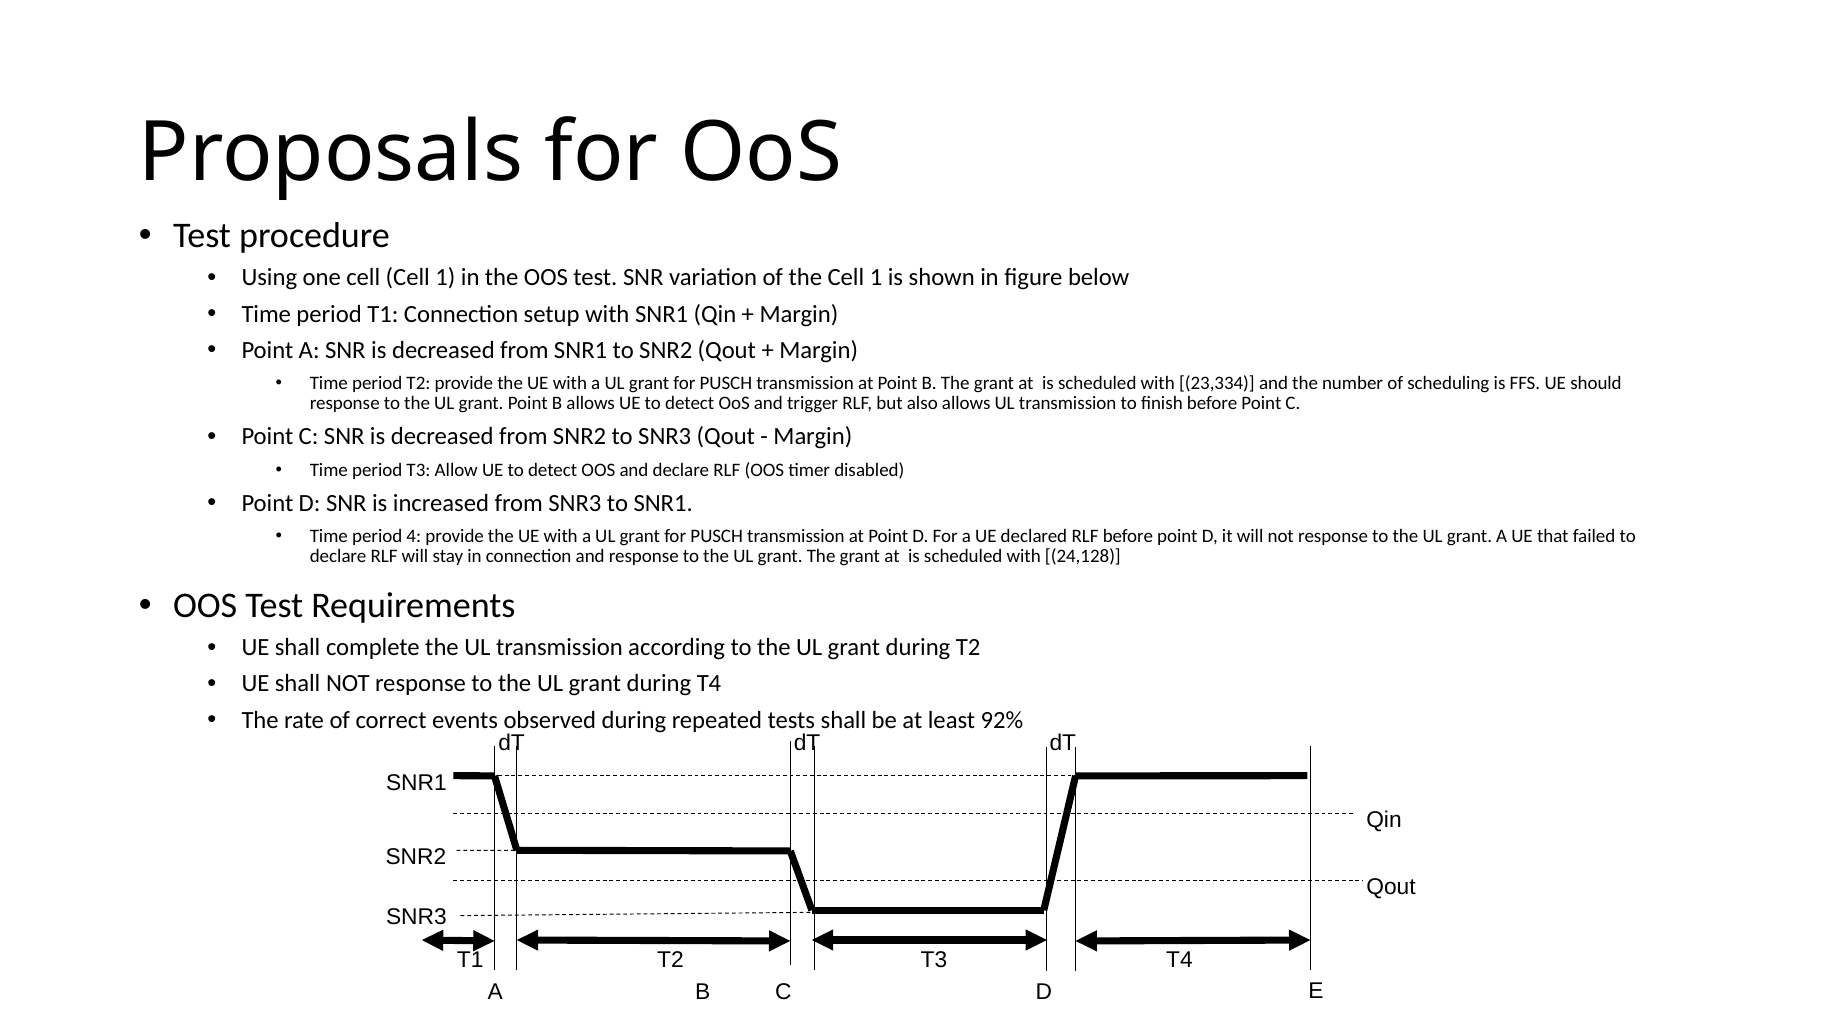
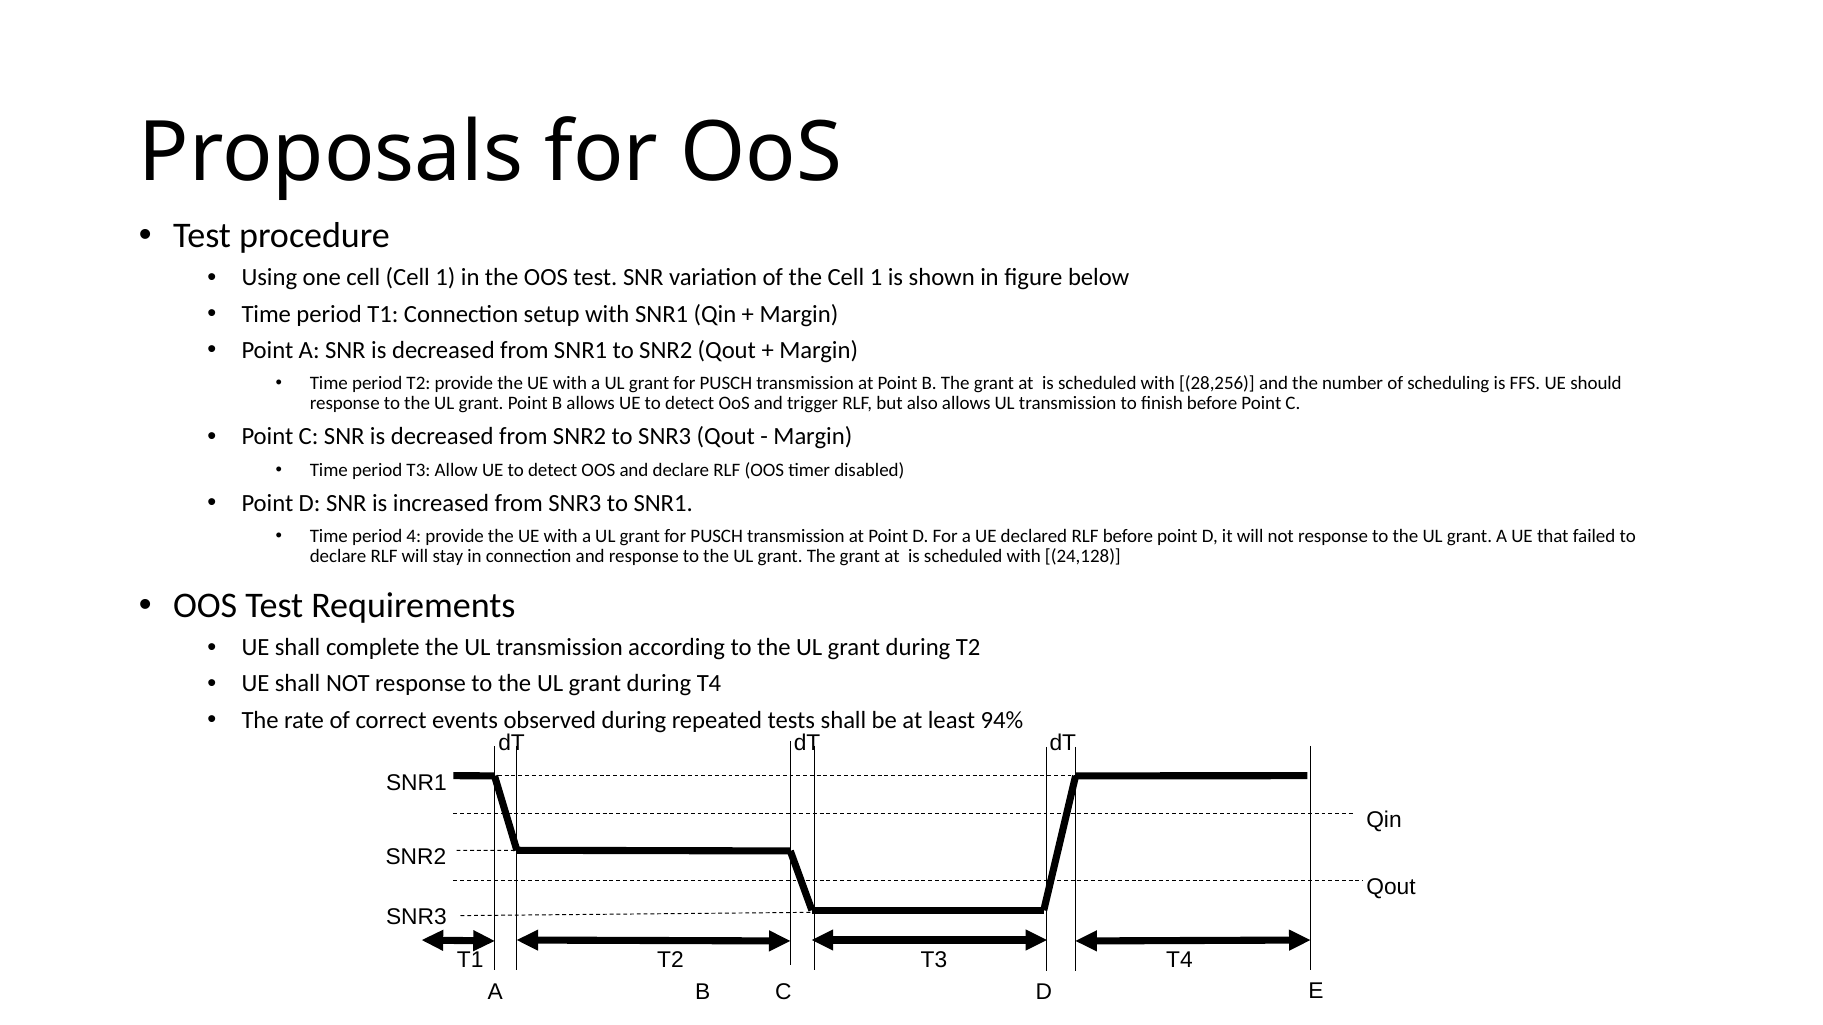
23,334: 23,334 -> 28,256
92%: 92% -> 94%
